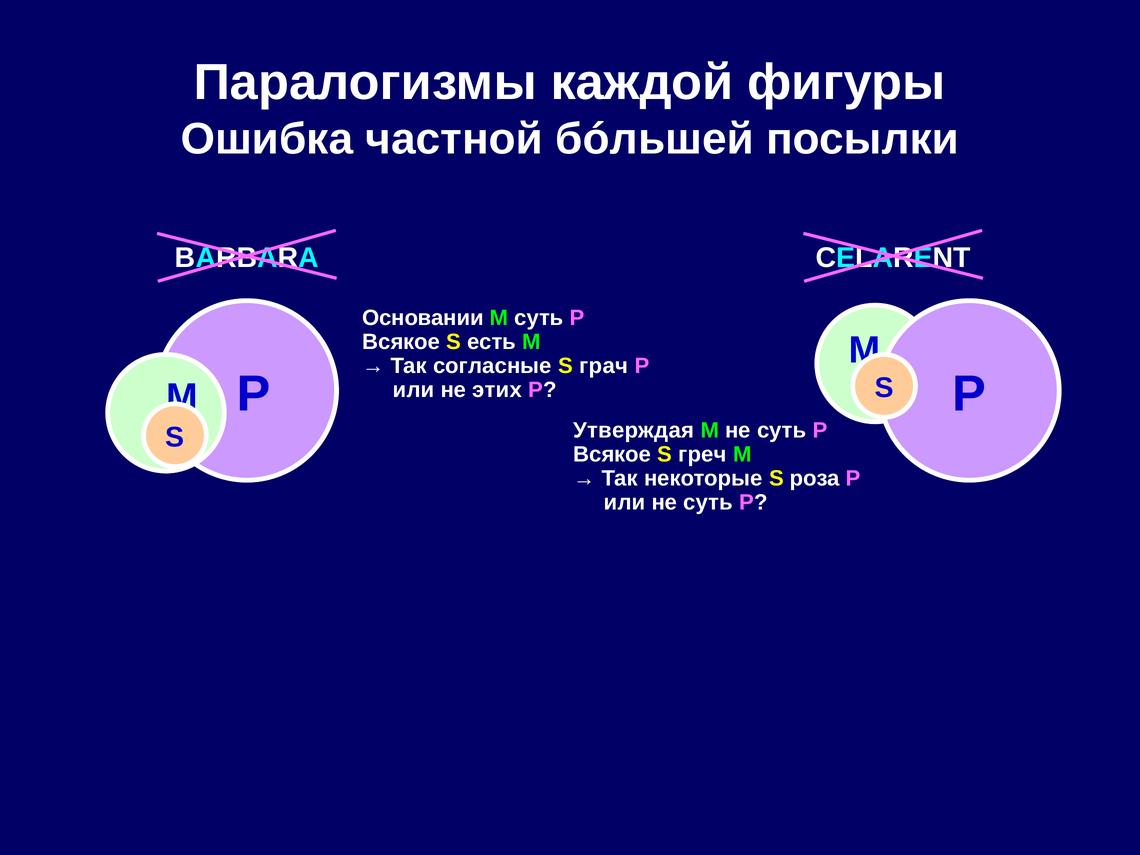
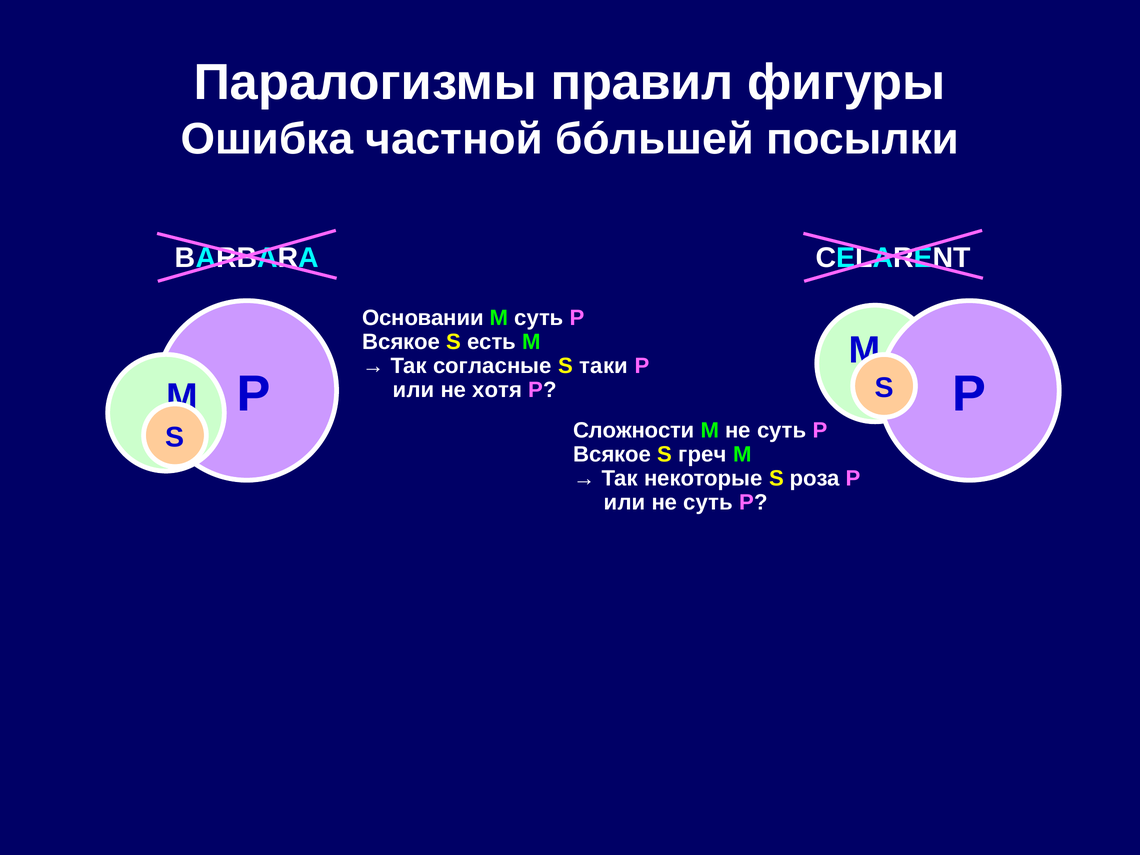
каждой: каждой -> правил
грач: грач -> таки
этих: этих -> хотя
Утверждая: Утверждая -> Сложности
